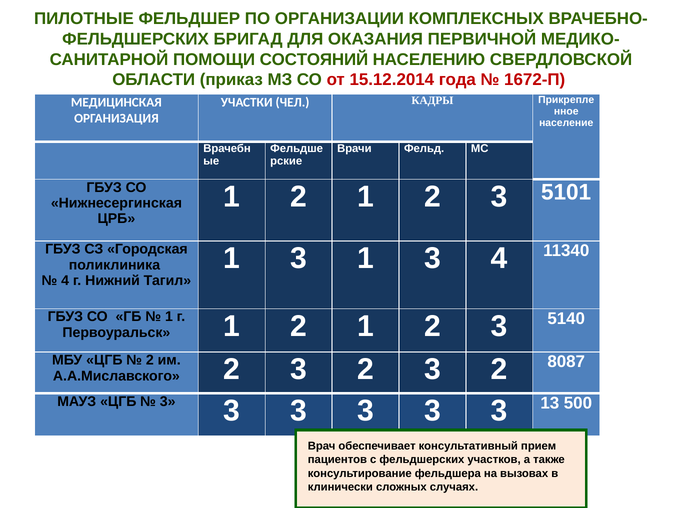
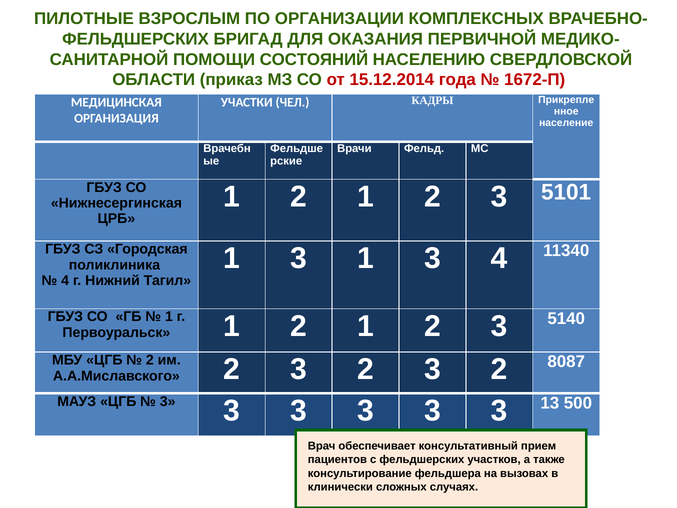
ФЕЛЬДШЕР: ФЕЛЬДШЕР -> ВЗРОСЛЫМ
